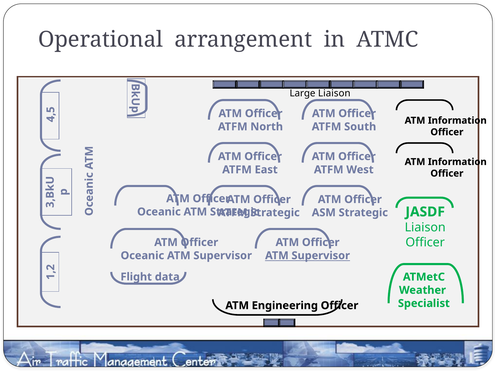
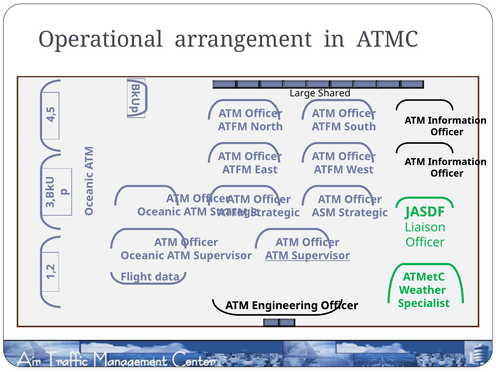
Large Liaison: Liaison -> Shared
